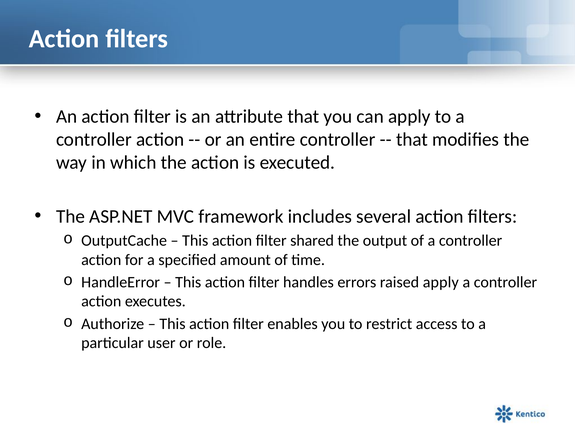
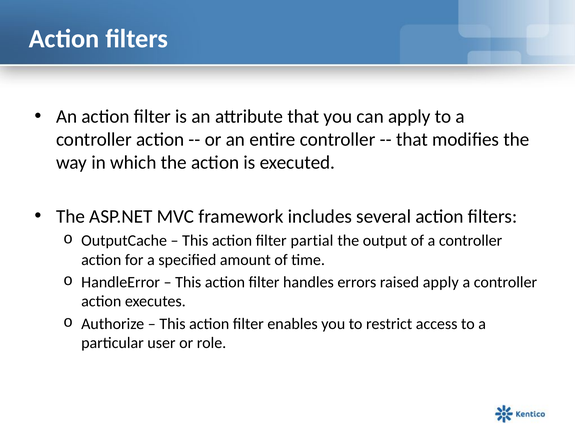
shared: shared -> partial
